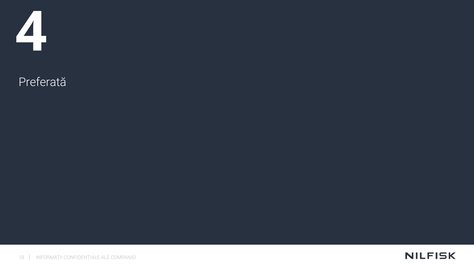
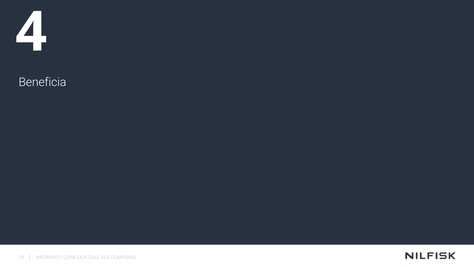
Preferată: Preferată -> Beneficia
